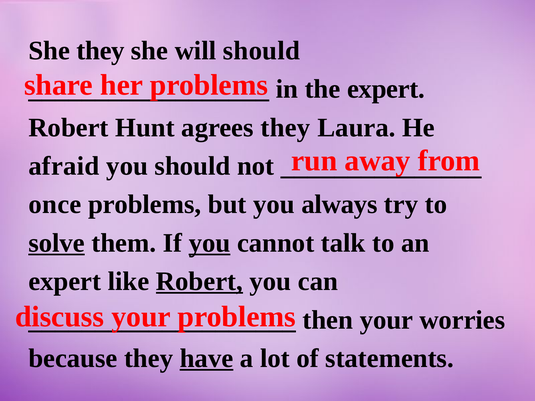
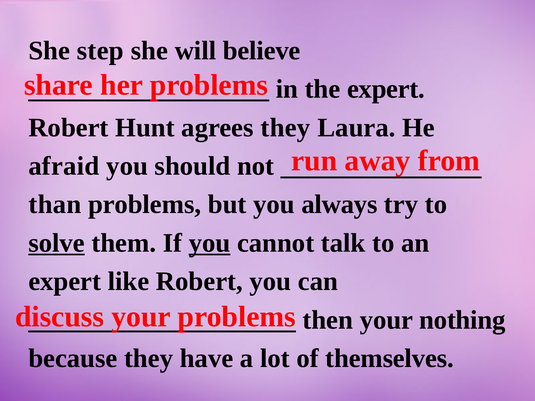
She they: they -> step
will should: should -> believe
once: once -> than
Robert at (199, 282) underline: present -> none
worries: worries -> nothing
have underline: present -> none
statements: statements -> themselves
